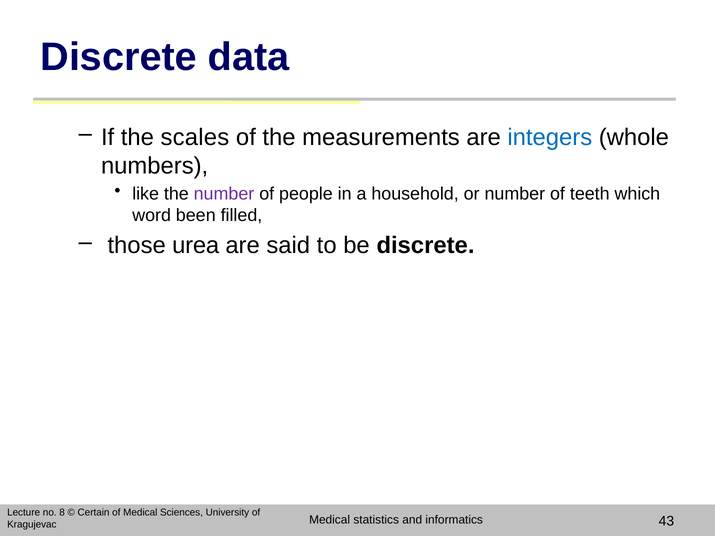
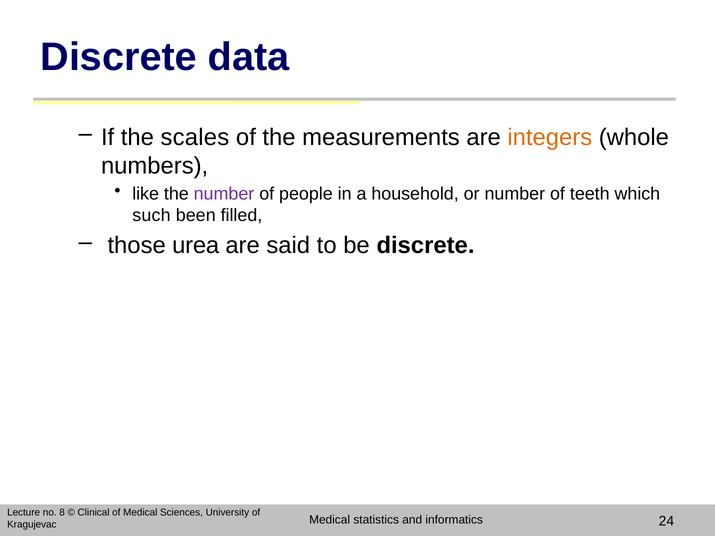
integers colour: blue -> orange
word: word -> such
Certain: Certain -> Clinical
43: 43 -> 24
